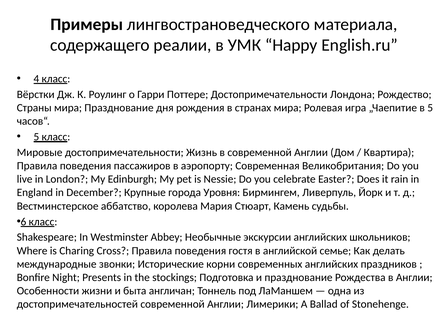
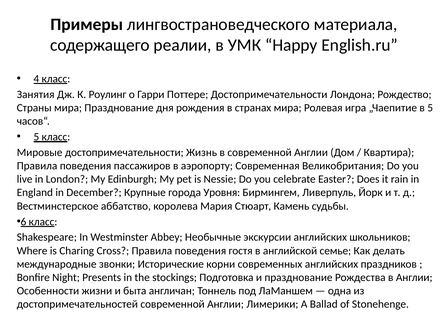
Вёрстки: Вёрстки -> Занятия
